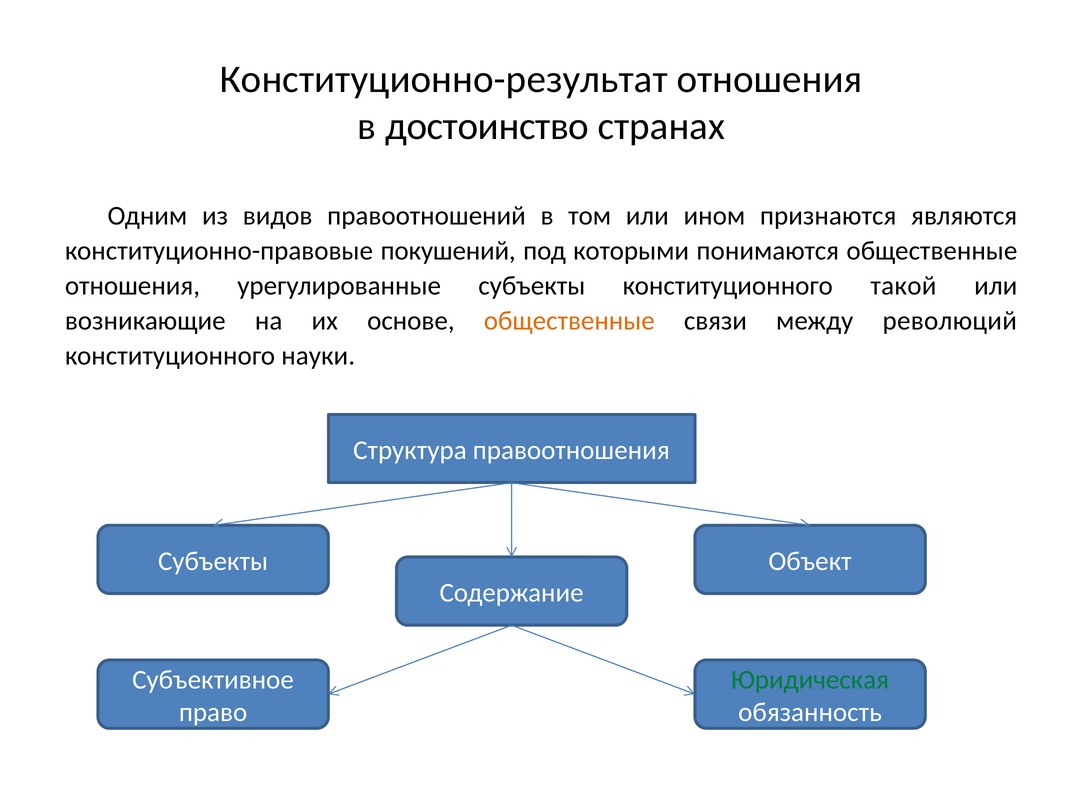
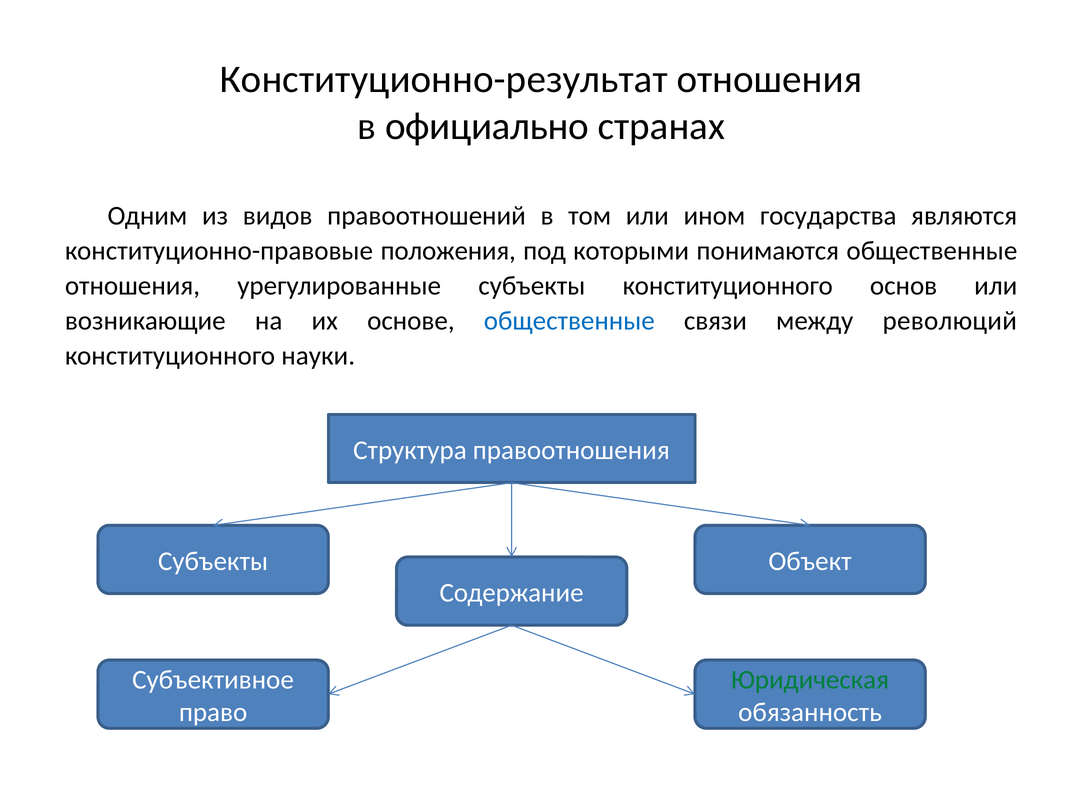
достоинство: достоинство -> официально
признаются: признаются -> государства
покушений: покушений -> положения
такой: такой -> основ
общественные at (569, 321) colour: orange -> blue
